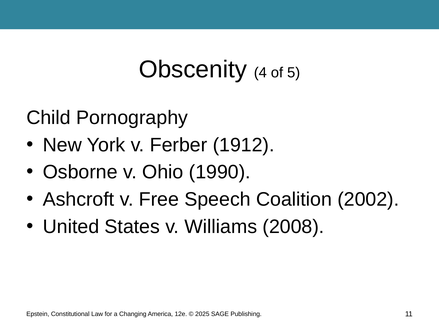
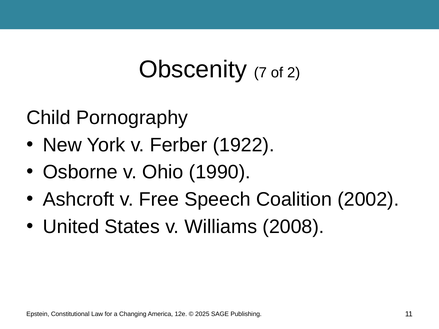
4: 4 -> 7
5: 5 -> 2
1912: 1912 -> 1922
